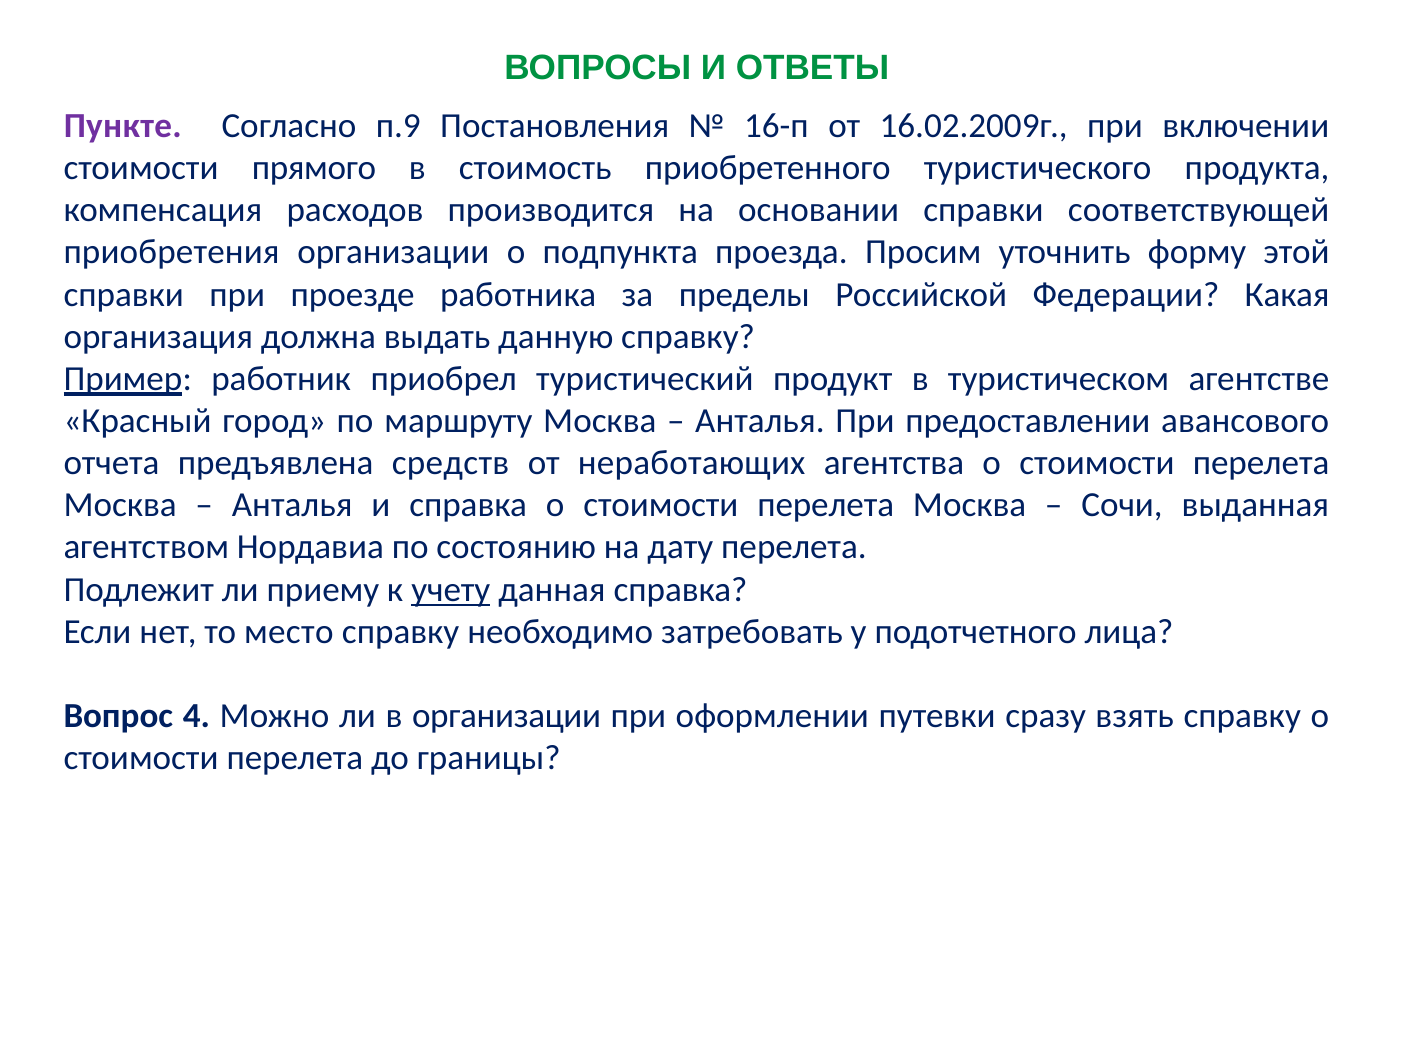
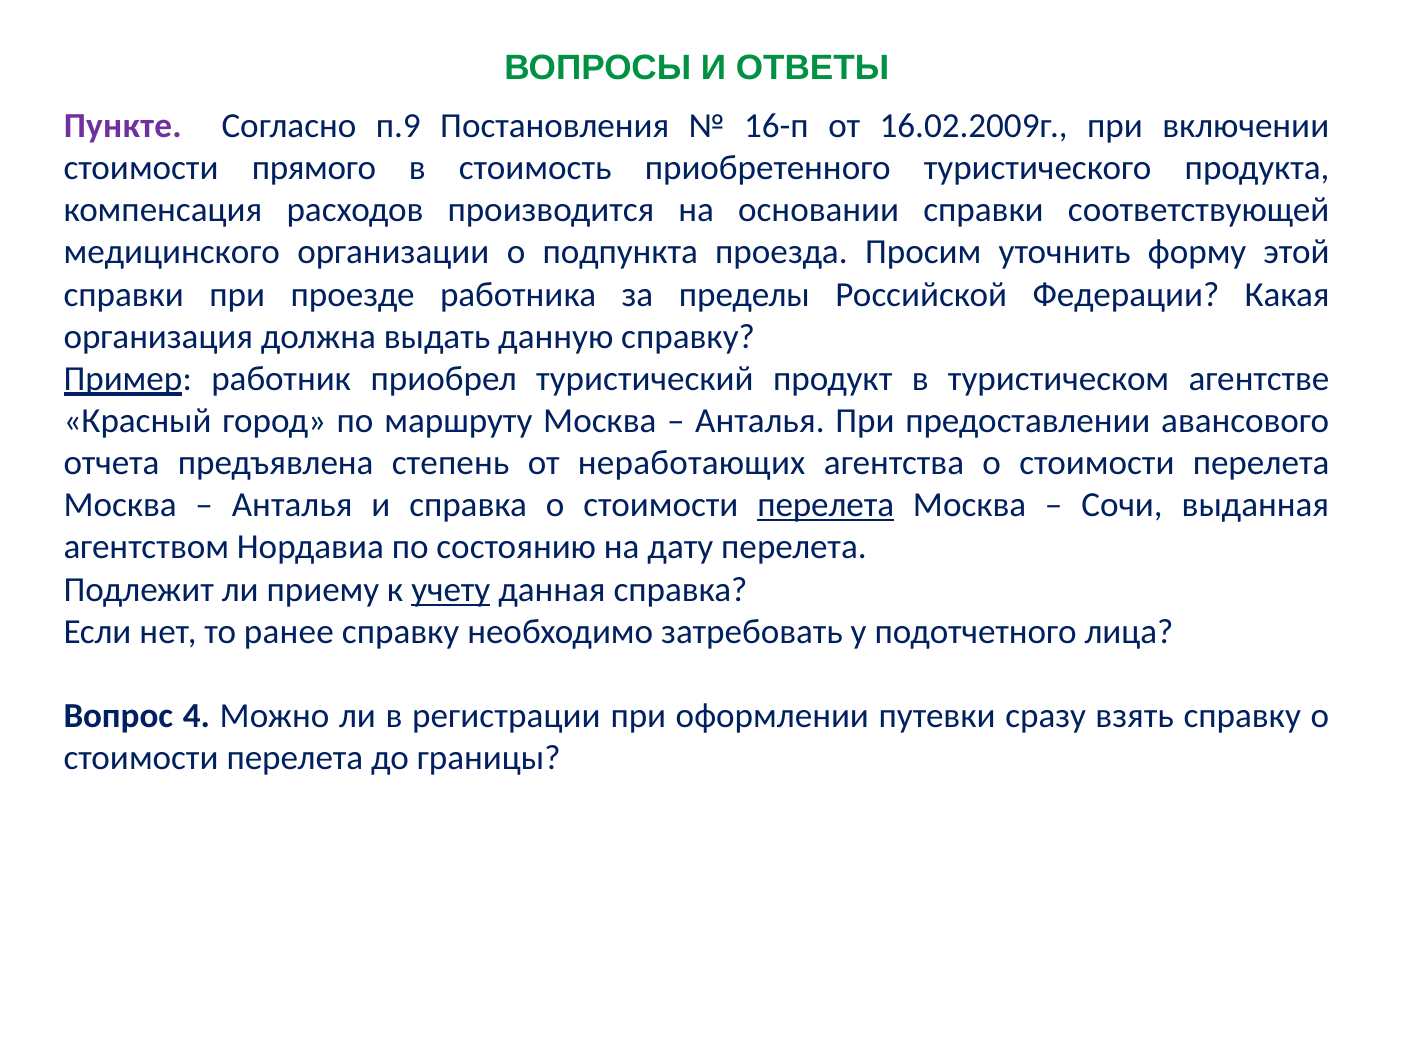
приобретения: приобретения -> медицинского
средств: средств -> степень
перелета at (826, 505) underline: none -> present
место: место -> ранее
в организации: организации -> регистрации
